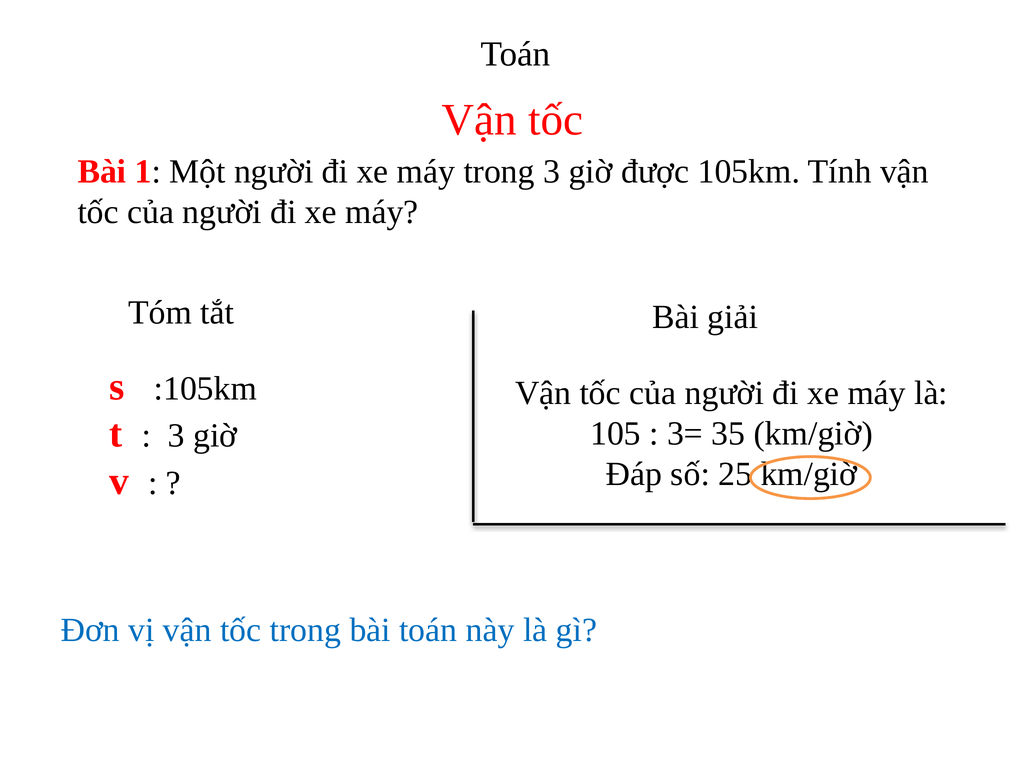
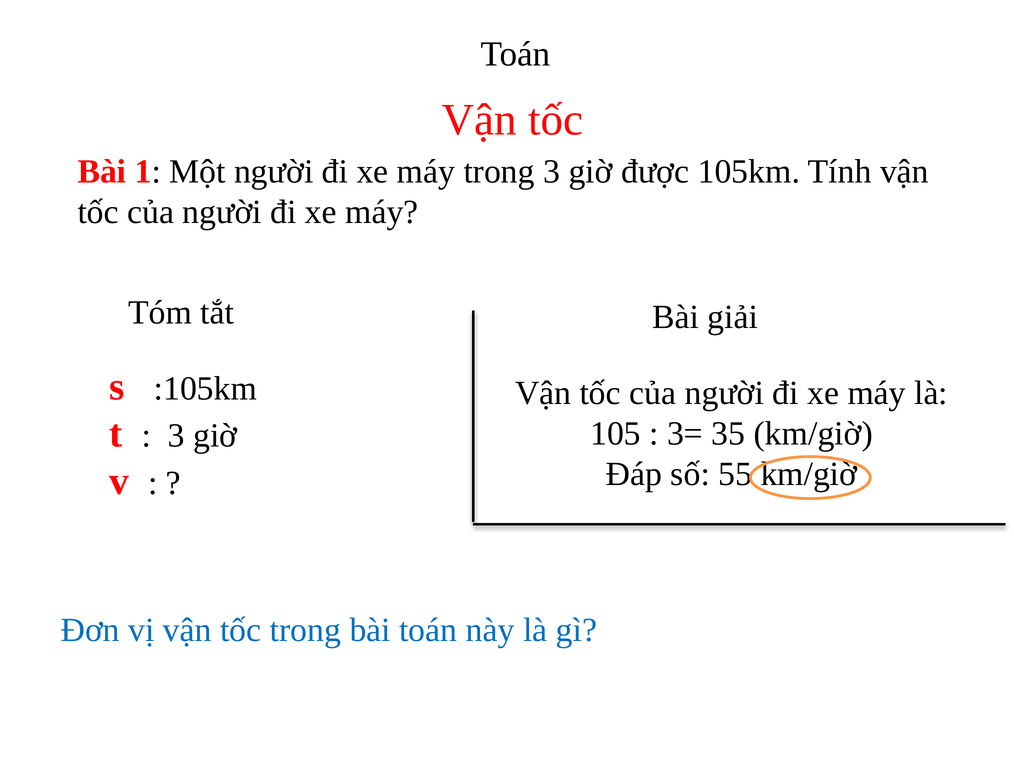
25: 25 -> 55
